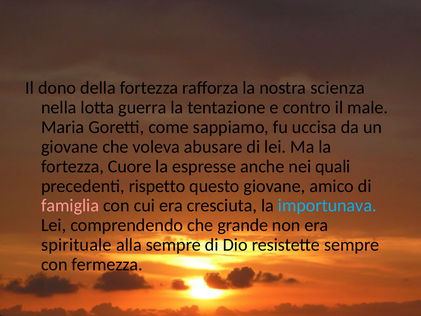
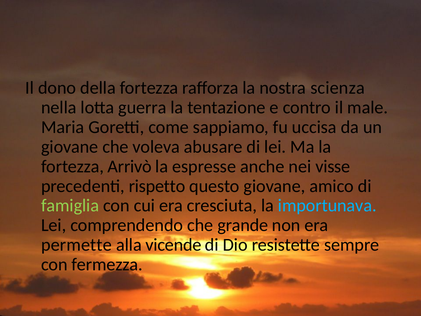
Cuore: Cuore -> Arrivò
quali: quali -> visse
famiglia colour: pink -> light green
spirituale: spirituale -> permette
alla sempre: sempre -> vicende
